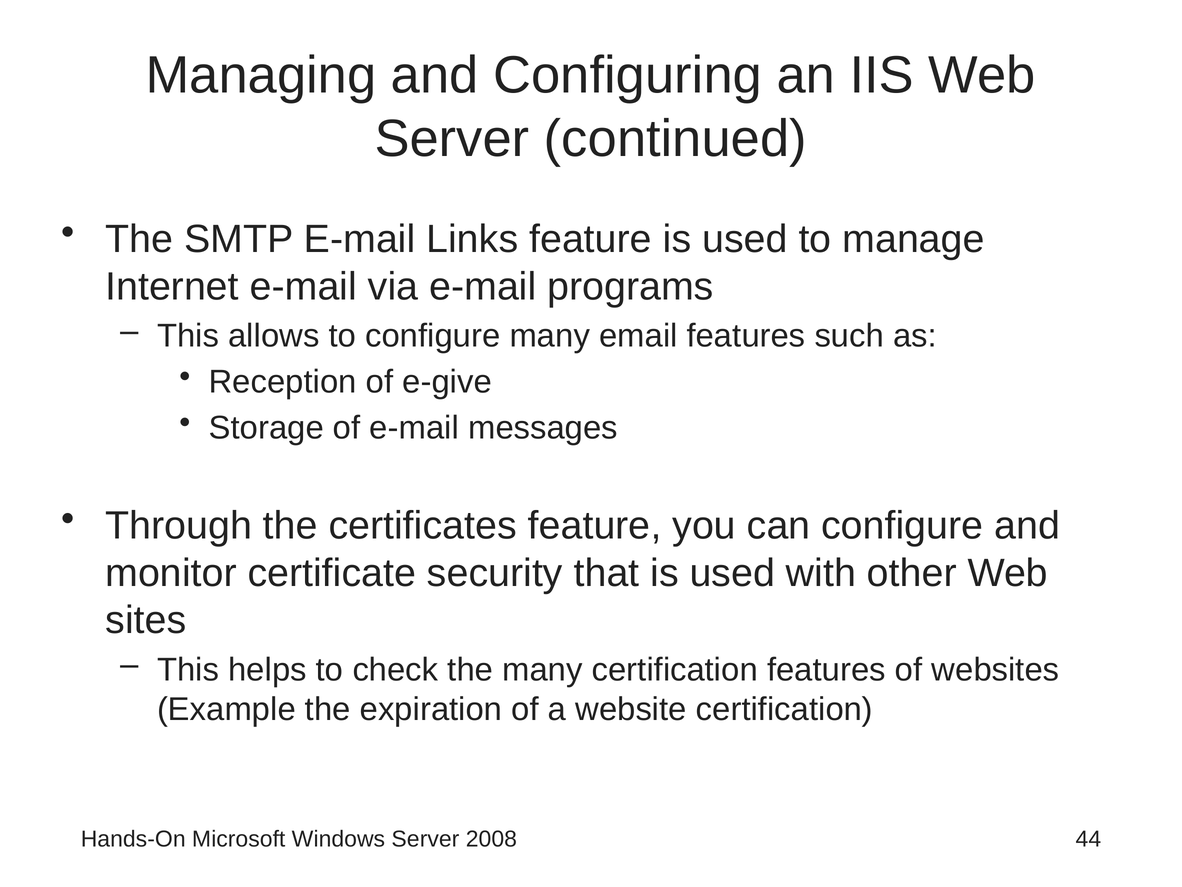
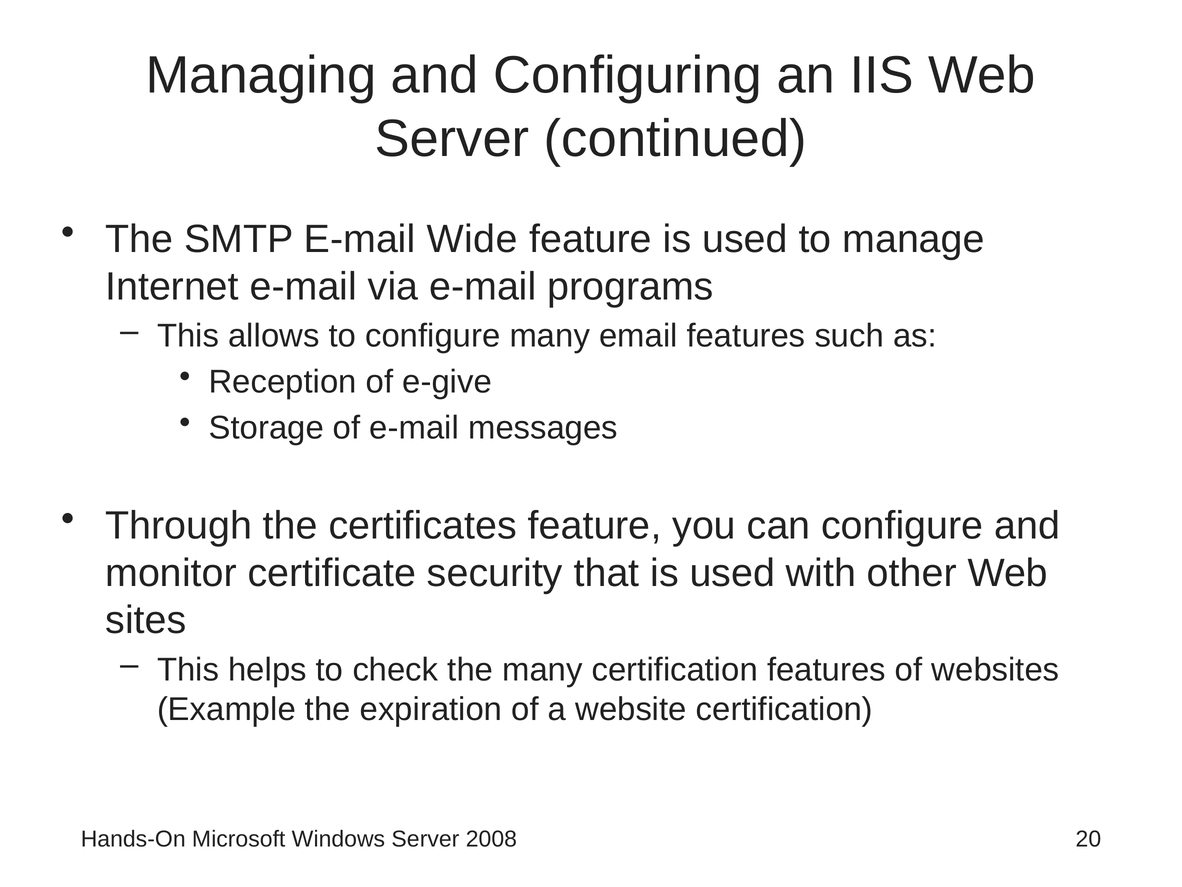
Links: Links -> Wide
44: 44 -> 20
